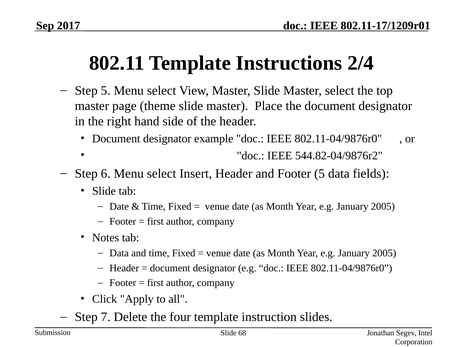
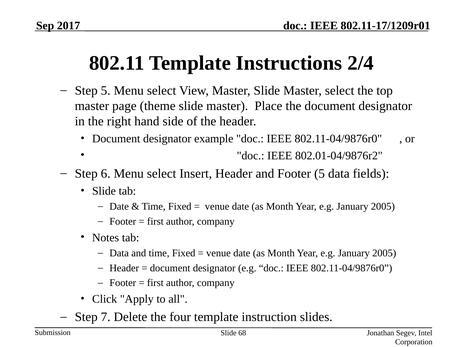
544.82-04/9876r2: 544.82-04/9876r2 -> 802.01-04/9876r2
